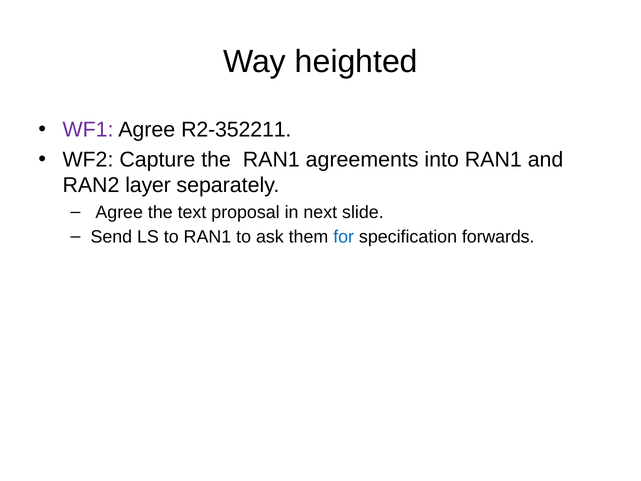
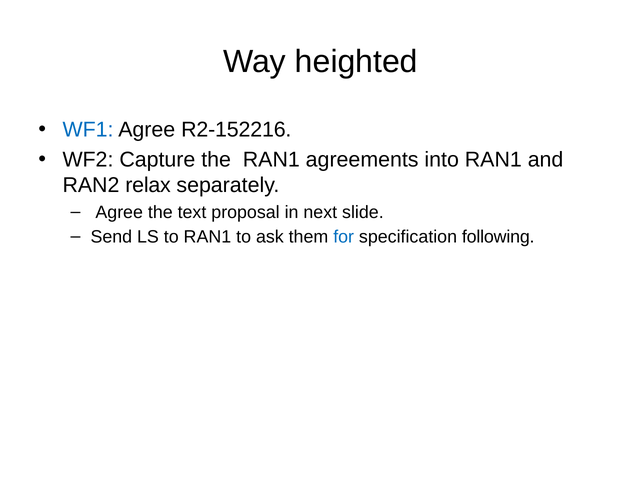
WF1 colour: purple -> blue
R2-352211: R2-352211 -> R2-152216
layer: layer -> relax
forwards: forwards -> following
